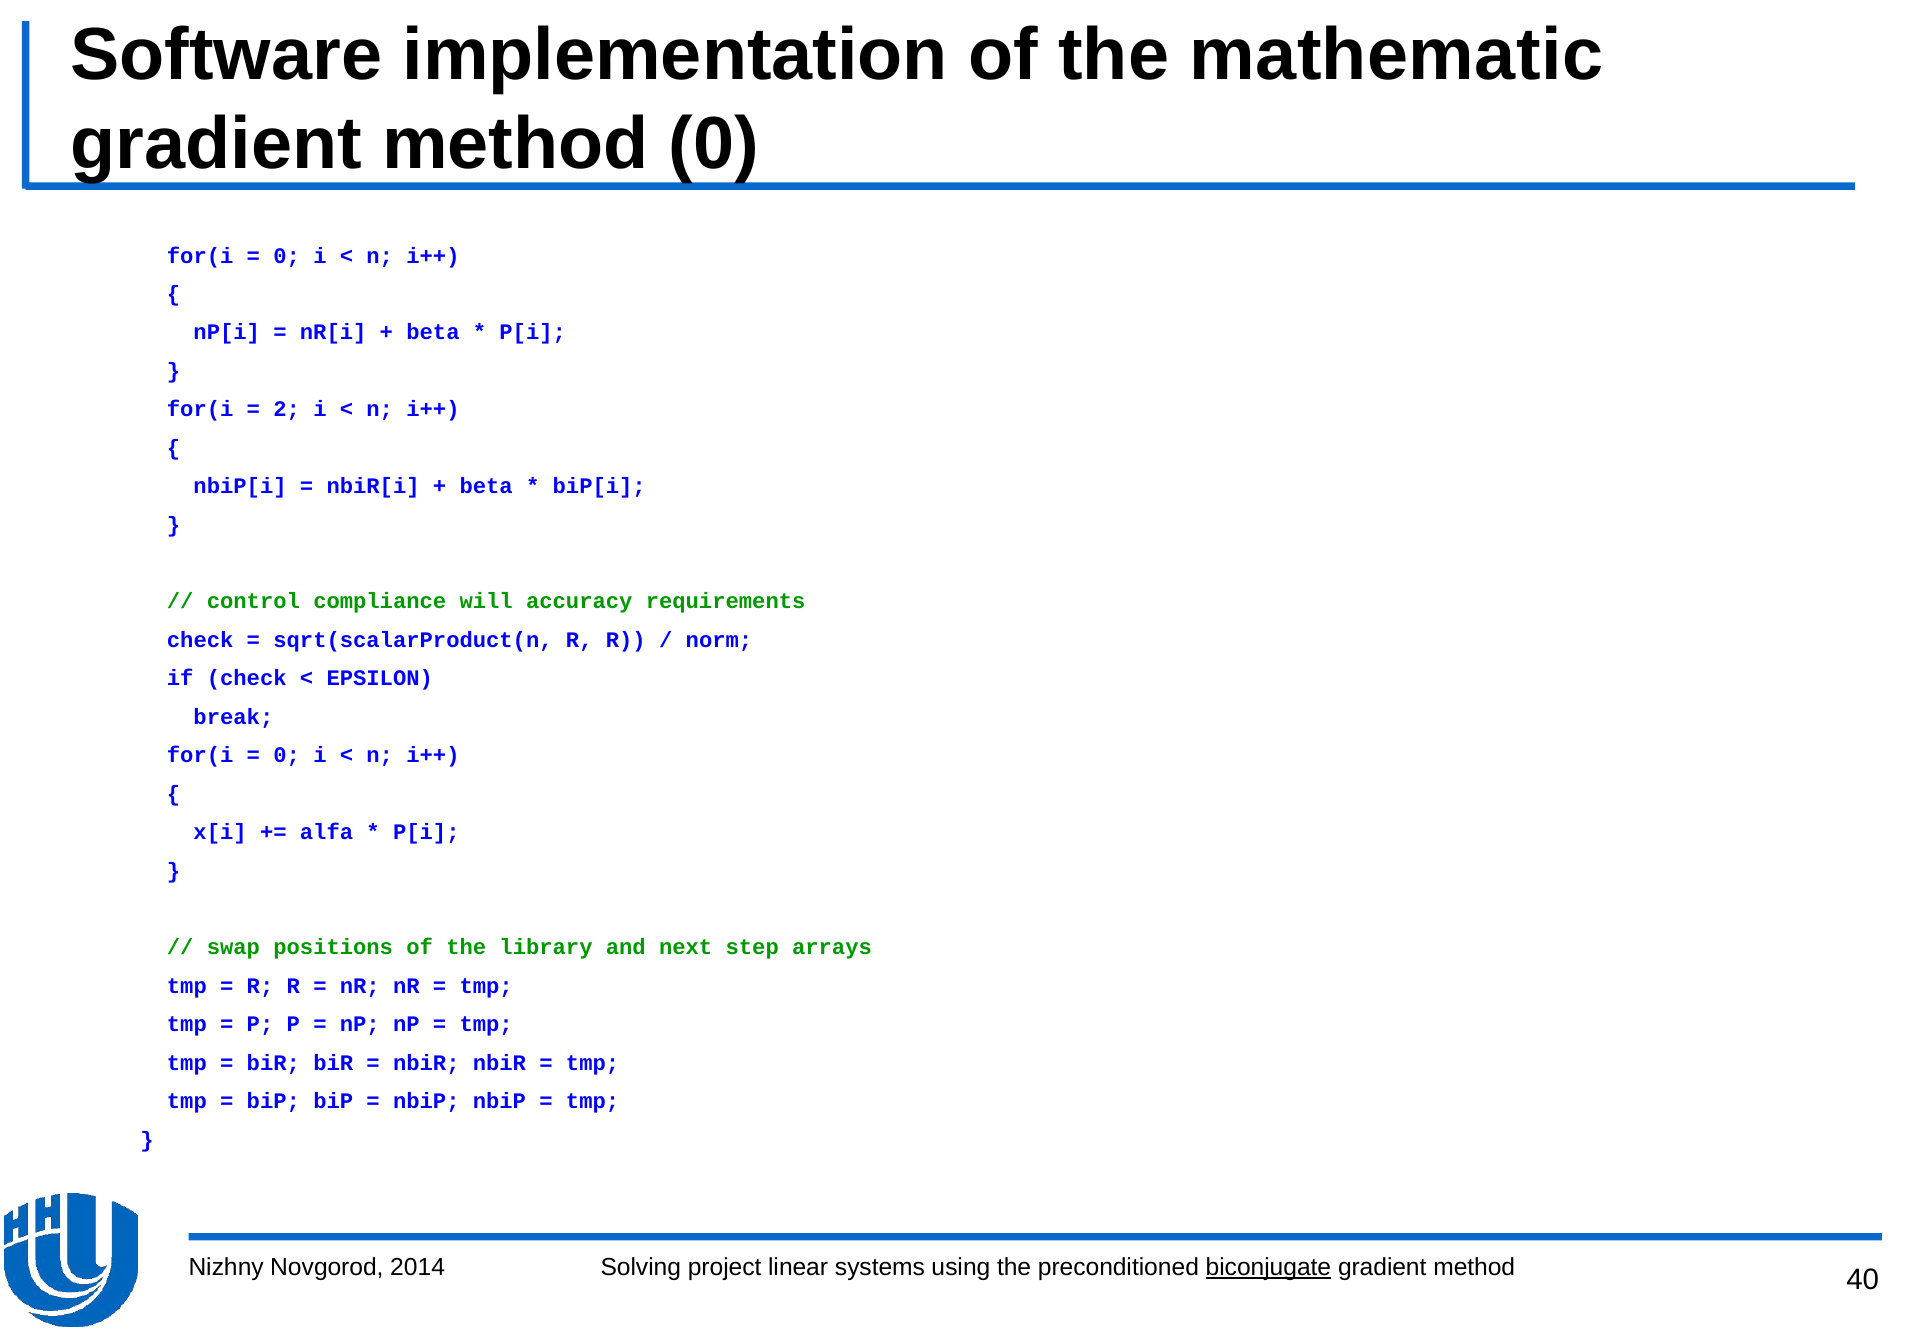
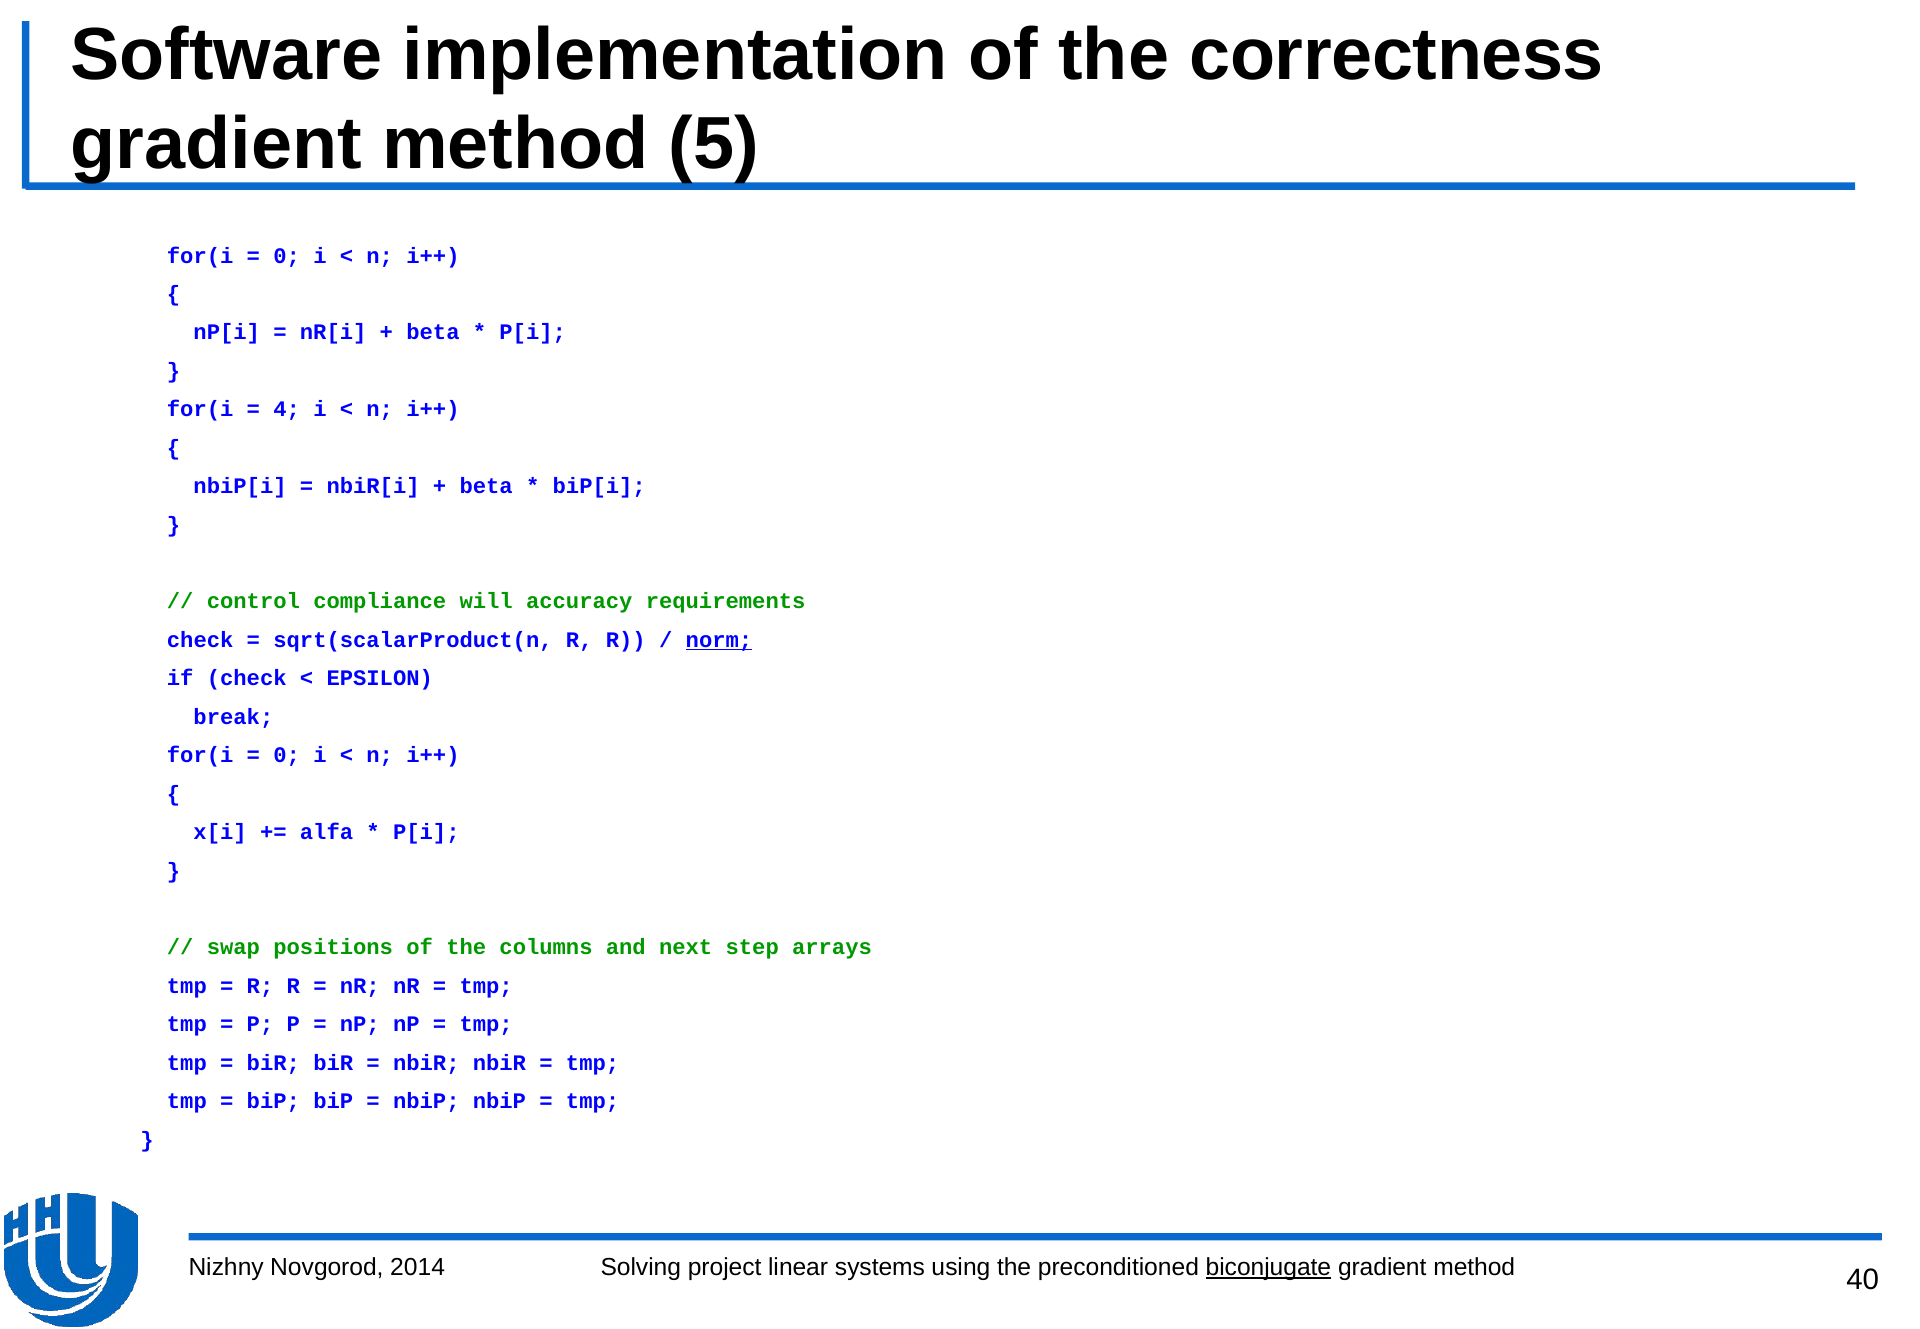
mathematic: mathematic -> correctness
method 0: 0 -> 5
2: 2 -> 4
norm underline: none -> present
library: library -> columns
